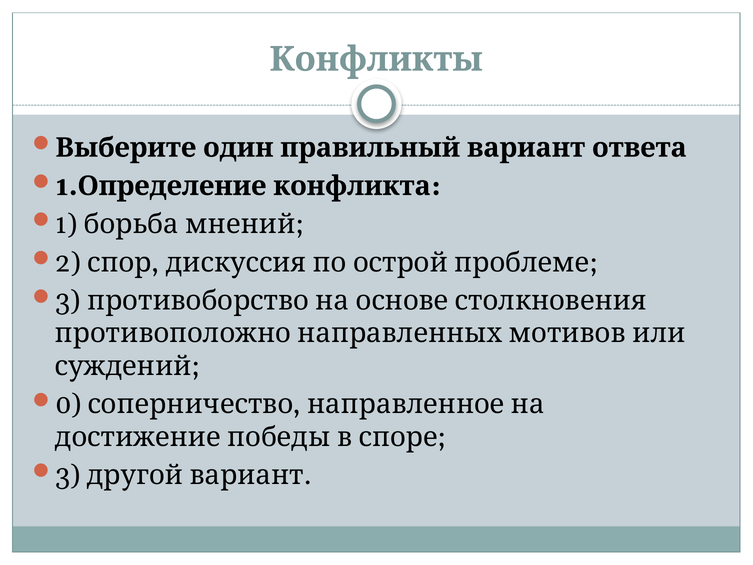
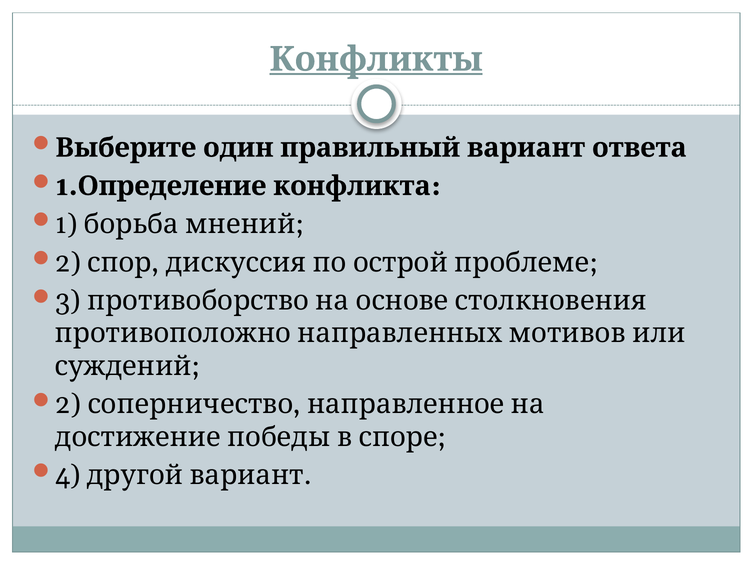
Конфликты underline: none -> present
0 at (68, 404): 0 -> 2
3 at (68, 475): 3 -> 4
